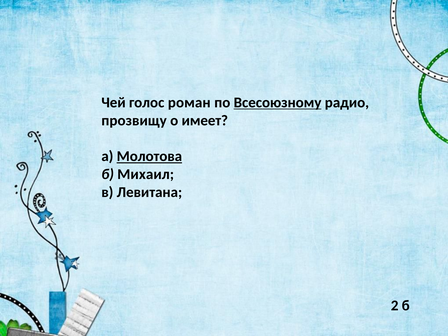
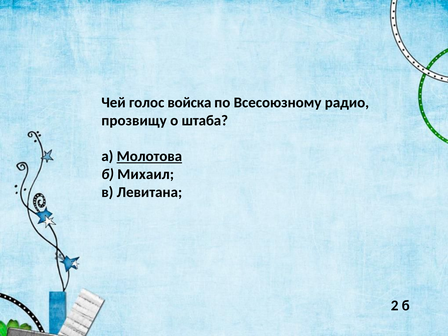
роман: роман -> войска
Всесоюзному underline: present -> none
имеет: имеет -> штаба
